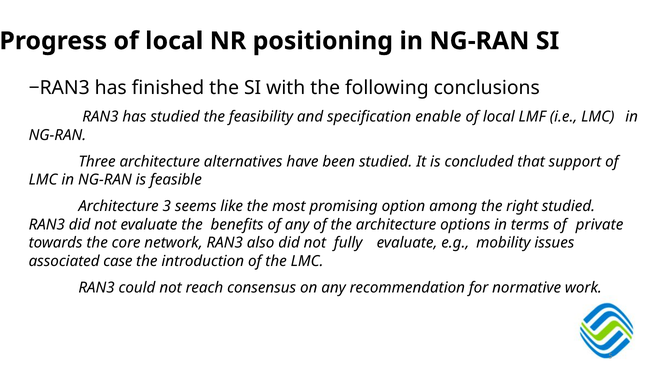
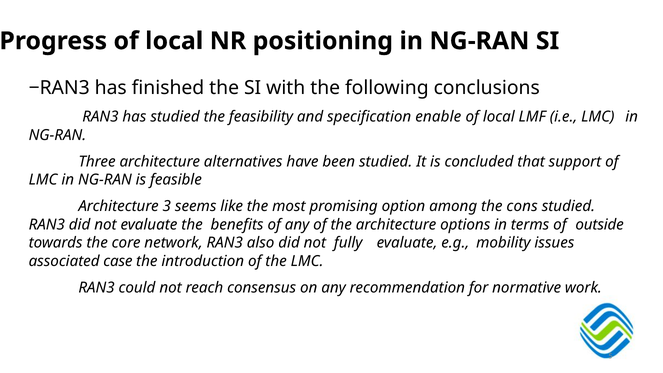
right: right -> cons
private: private -> outside
